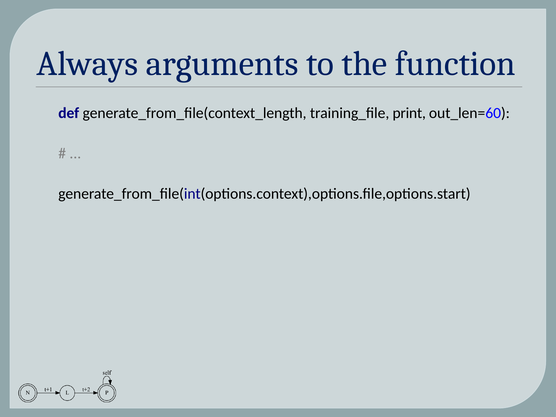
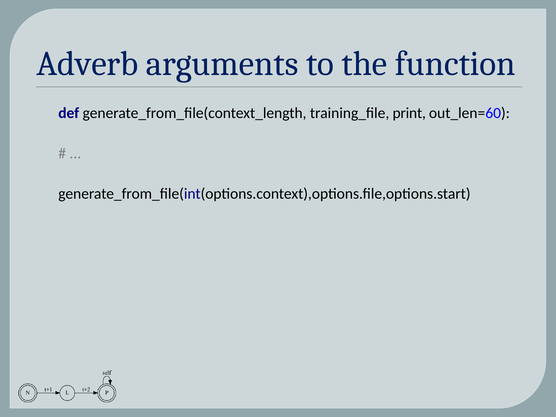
Always: Always -> Adverb
